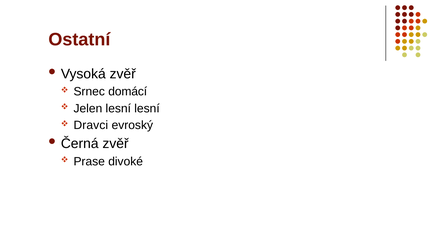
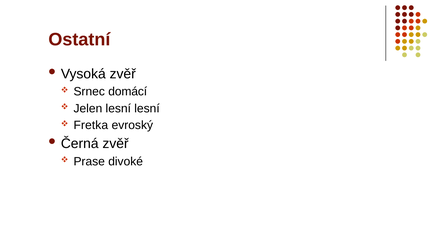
Dravci: Dravci -> Fretka
